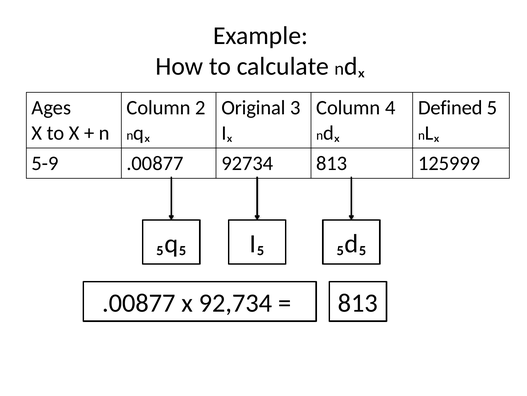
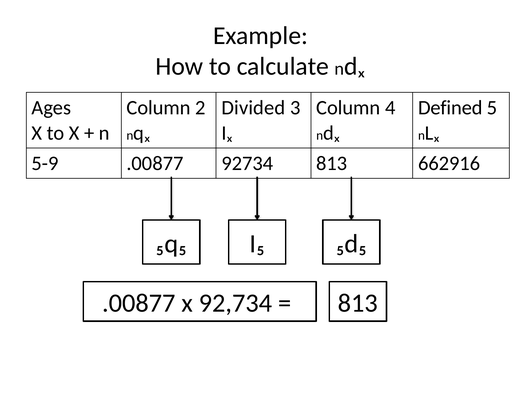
Original: Original -> Divided
125999: 125999 -> 662916
